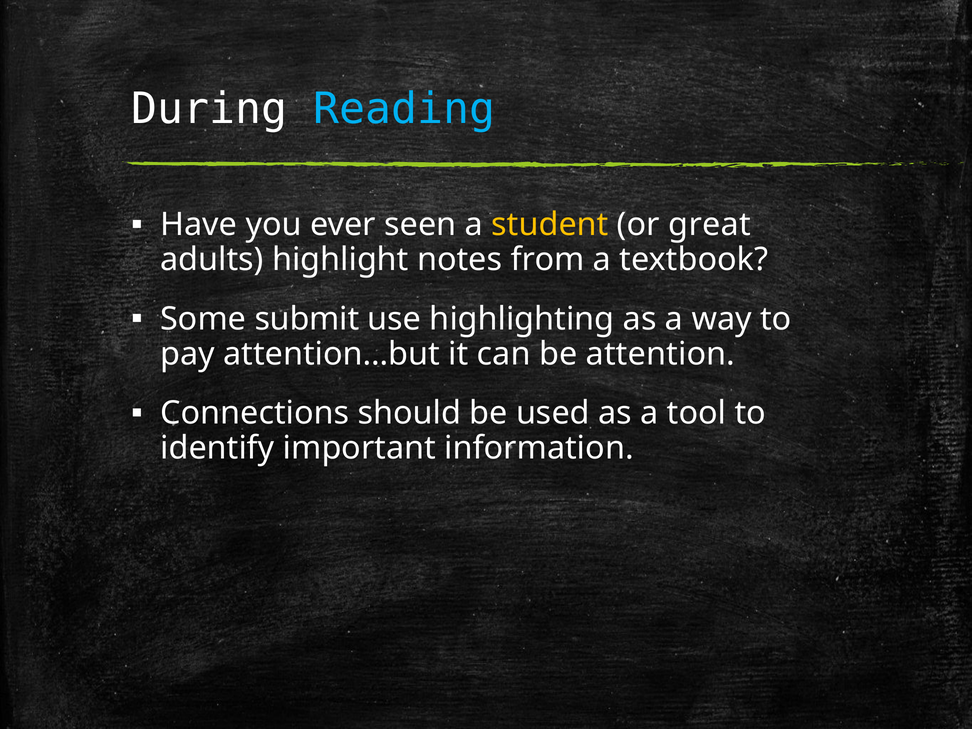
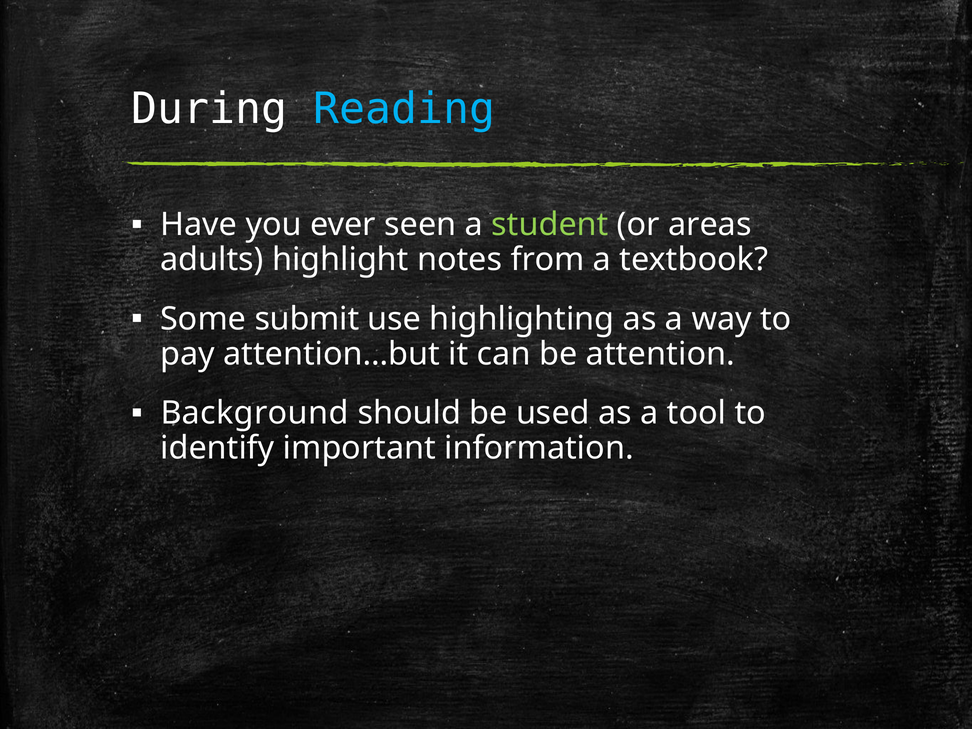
student colour: yellow -> light green
great: great -> areas
Connections: Connections -> Background
